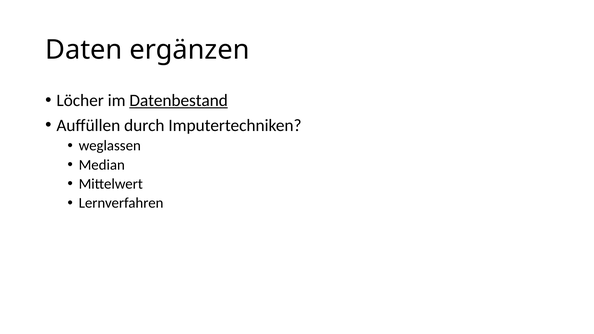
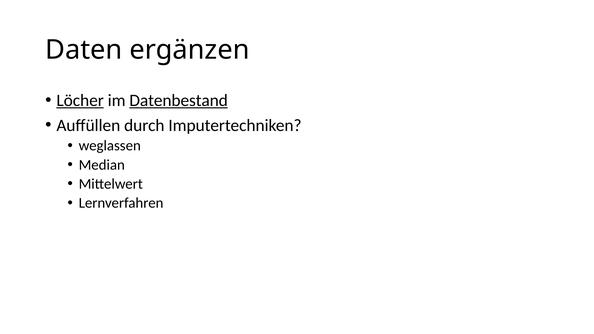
Löcher underline: none -> present
